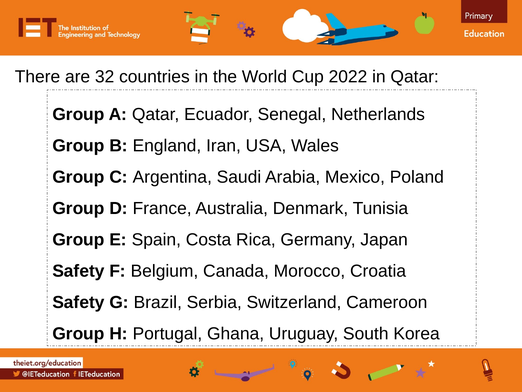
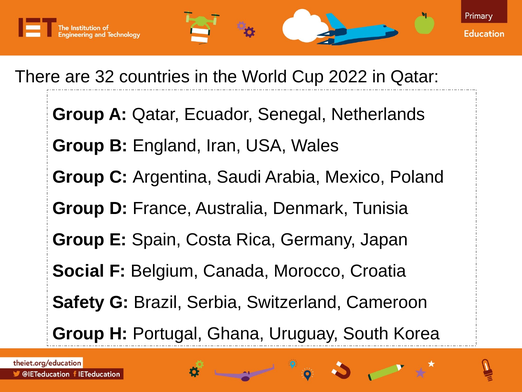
Safety at (78, 271): Safety -> Social
